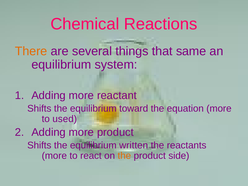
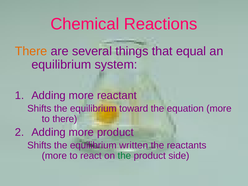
same: same -> equal
to used: used -> there
the at (124, 156) colour: orange -> green
